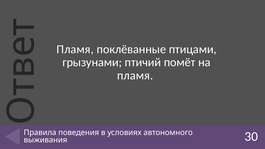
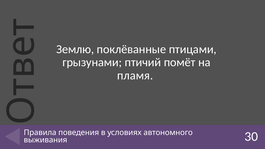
Пламя at (75, 49): Пламя -> Землю
